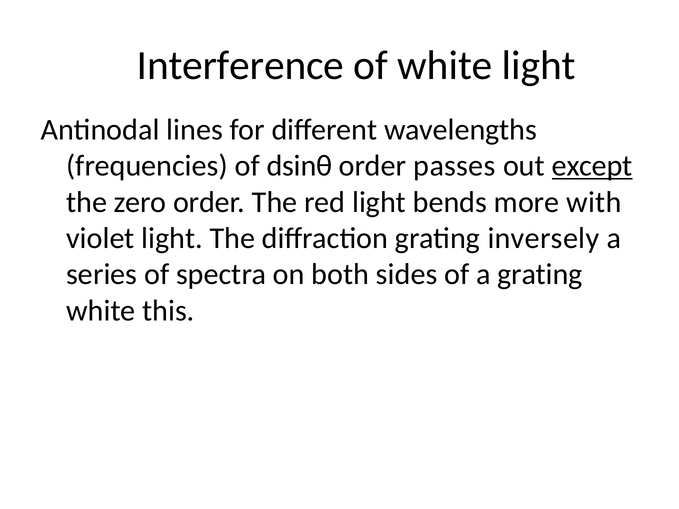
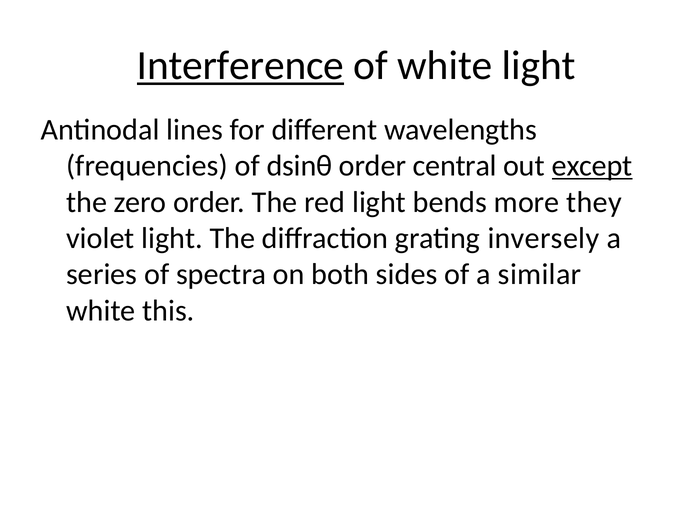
Interference underline: none -> present
passes: passes -> central
with: with -> they
a grating: grating -> similar
